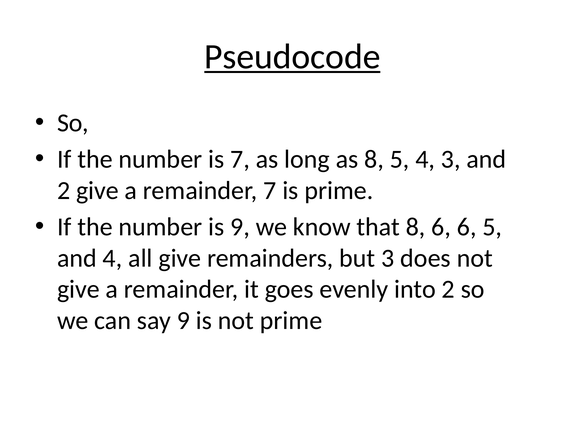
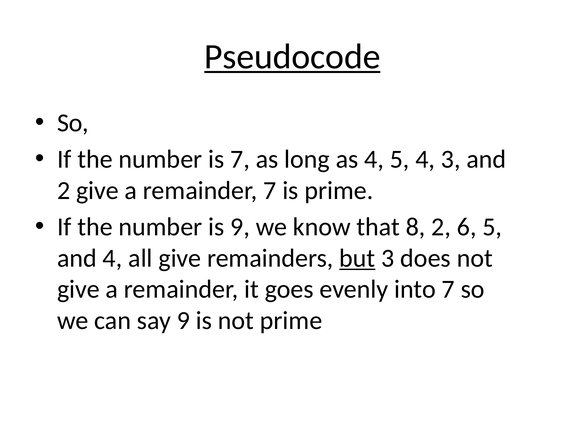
as 8: 8 -> 4
8 6: 6 -> 2
but underline: none -> present
into 2: 2 -> 7
